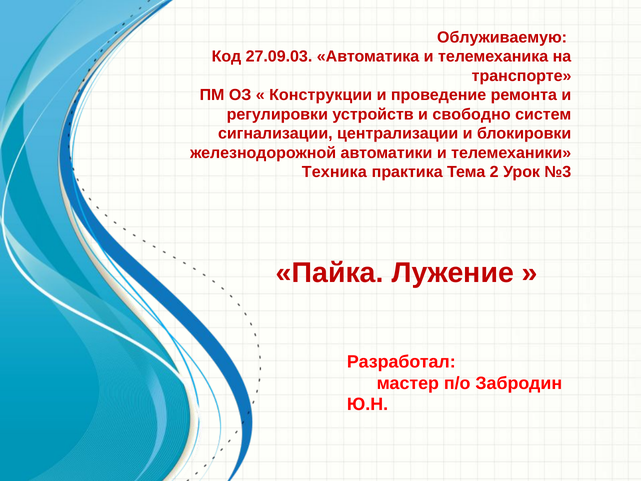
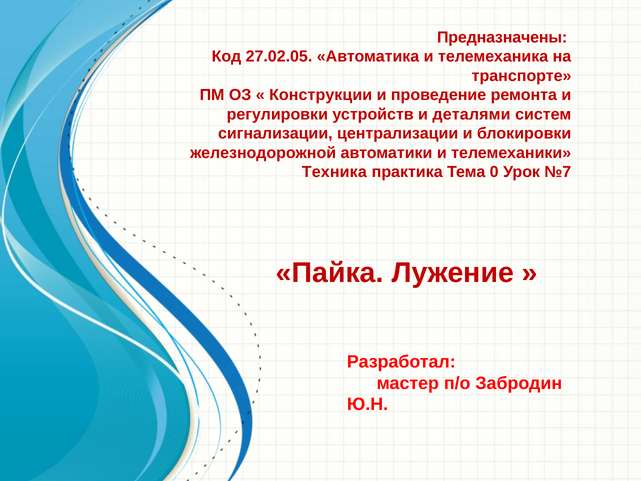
Облуживаемую: Облуживаемую -> Предназначены
27.09.03: 27.09.03 -> 27.02.05
свободно: свободно -> деталями
2: 2 -> 0
№3: №3 -> №7
